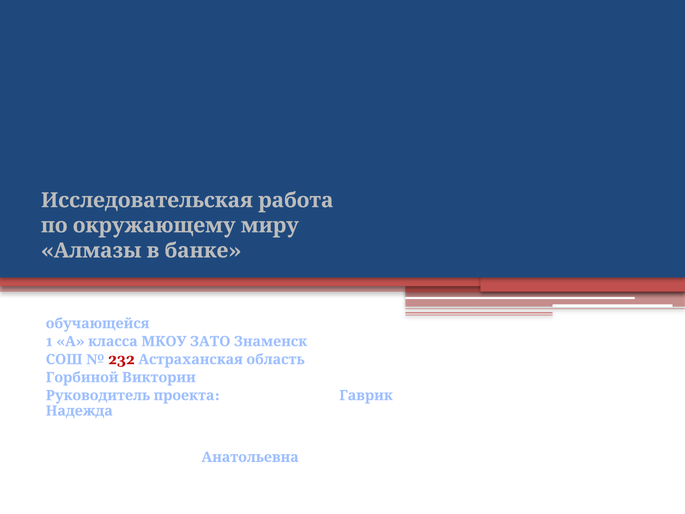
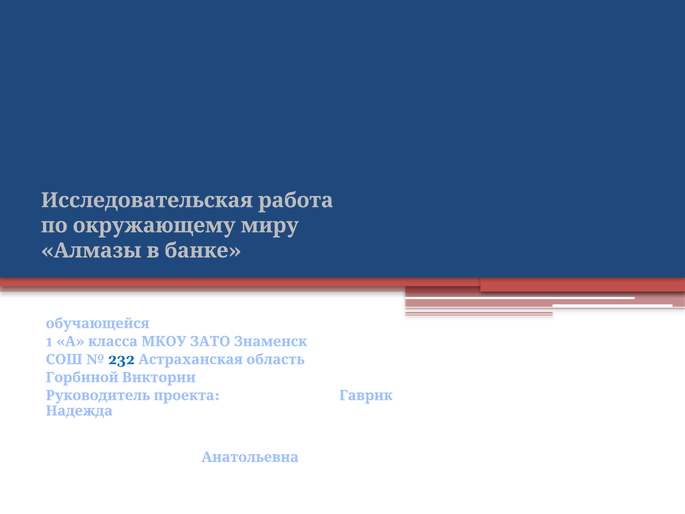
232 colour: red -> blue
